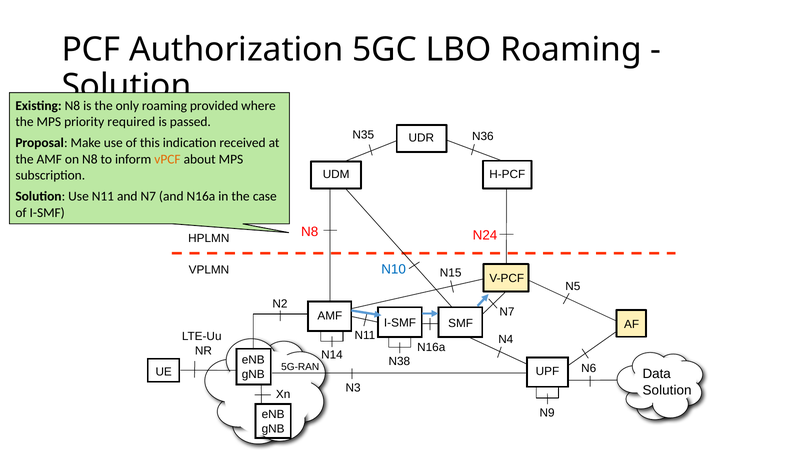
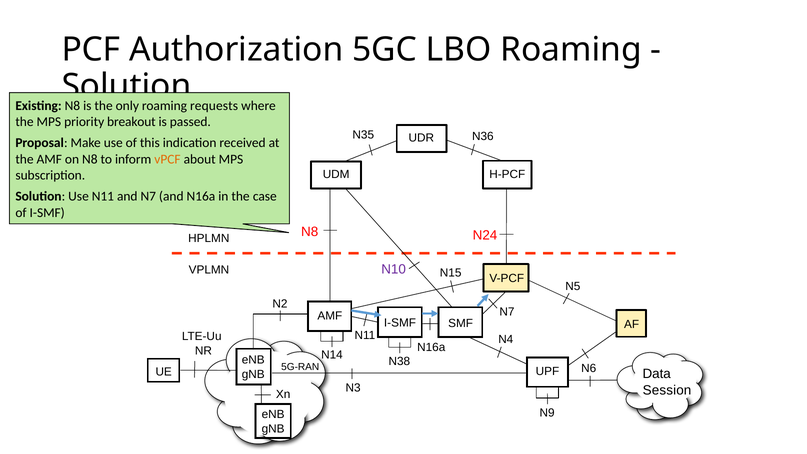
provided: provided -> requests
required: required -> breakout
N10 colour: blue -> purple
Solution at (667, 390): Solution -> Session
